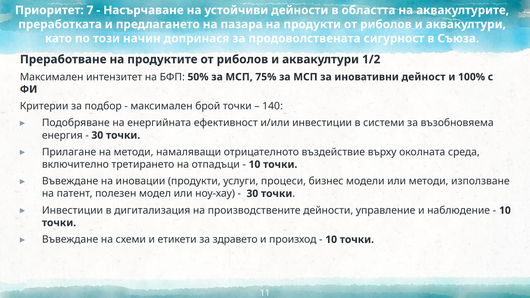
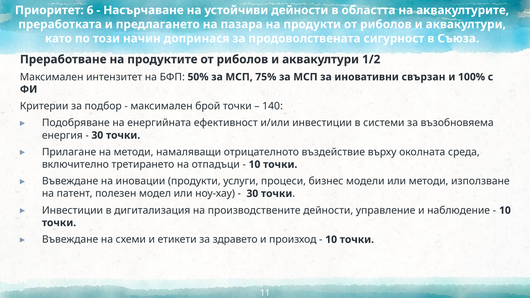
7: 7 -> 6
дейност: дейност -> свързан
